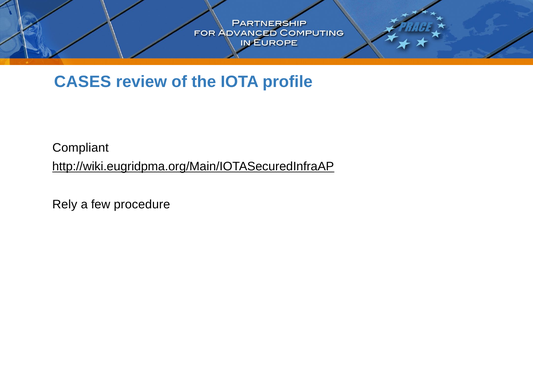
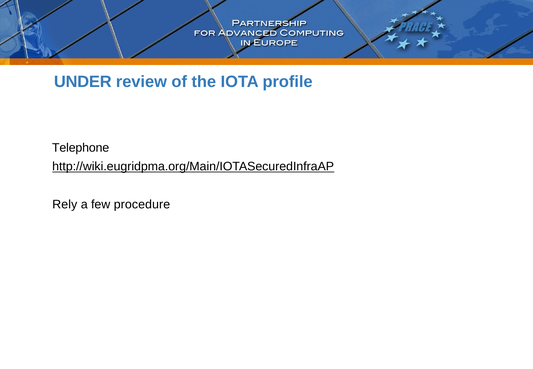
CASES: CASES -> UNDER
Compliant: Compliant -> Telephone
